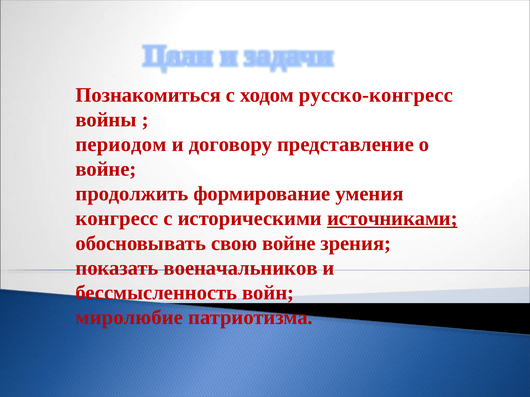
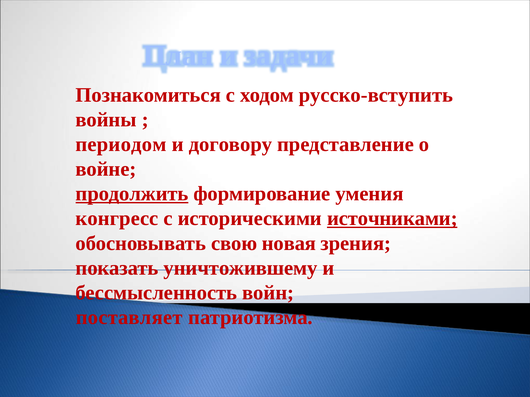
русско-конгресс: русско-конгресс -> русско-вступить
продолжить underline: none -> present
свою войне: войне -> новая
военачальников: военачальников -> уничтожившему
миролюбие: миролюбие -> поставляет
